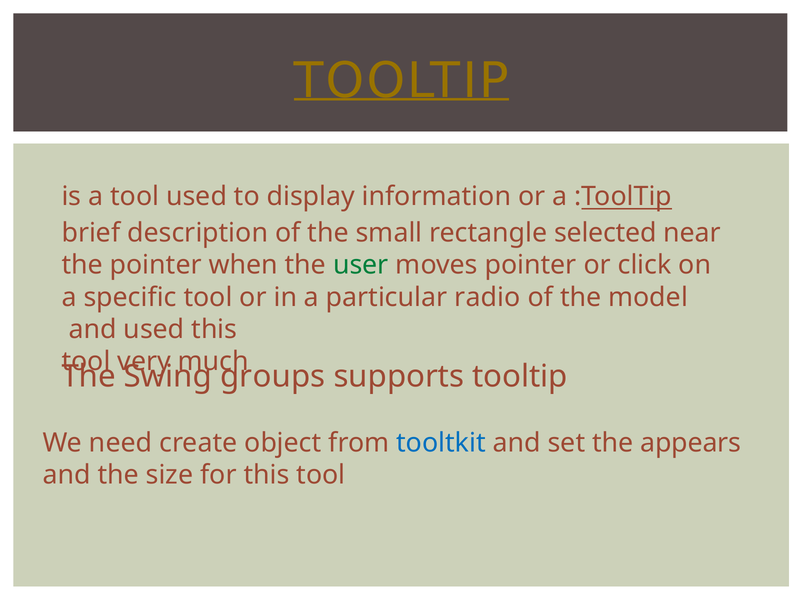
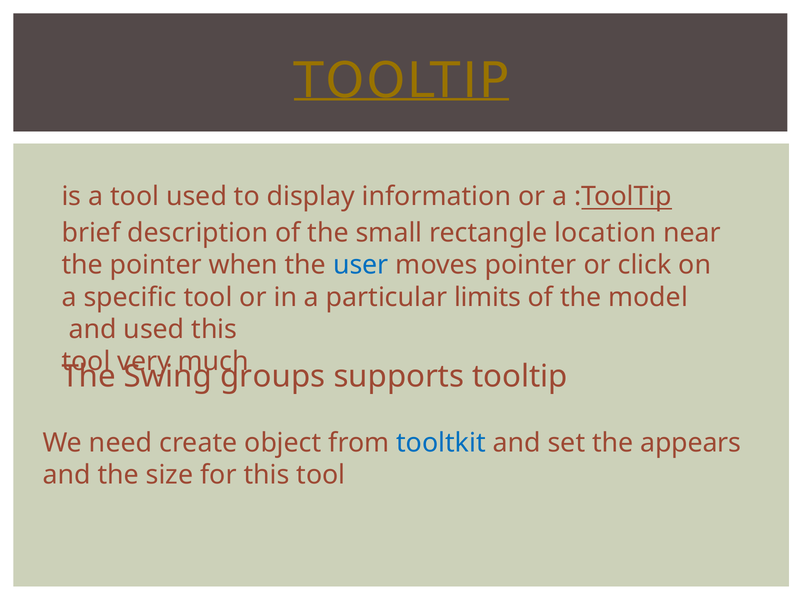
selected: selected -> location
user colour: green -> blue
radio: radio -> limits
